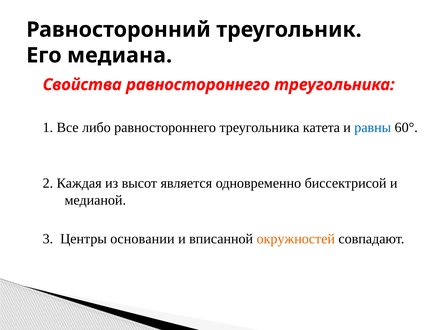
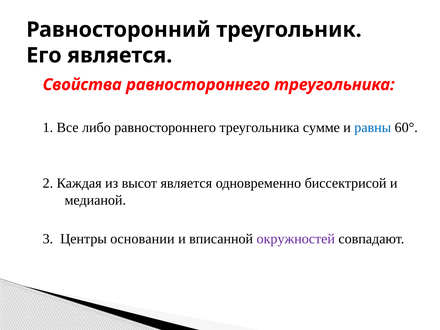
Его медиана: медиана -> является
катета: катета -> сумме
окружностей colour: orange -> purple
